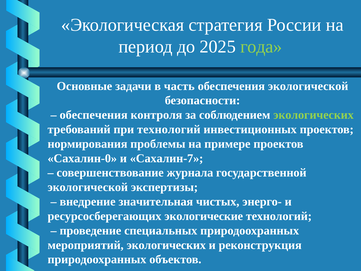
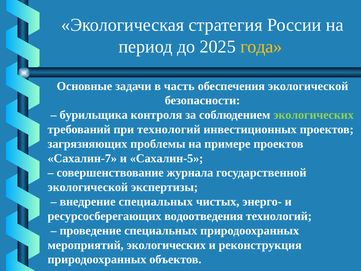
года colour: light green -> yellow
обеспечения at (94, 115): обеспечения -> бурильщика
нормирования: нормирования -> загрязняющих
Сахалин-0: Сахалин-0 -> Сахалин-7
Сахалин-7: Сахалин-7 -> Сахалин-5
внедрение значительная: значительная -> специальных
экологические: экологические -> водоотведения
